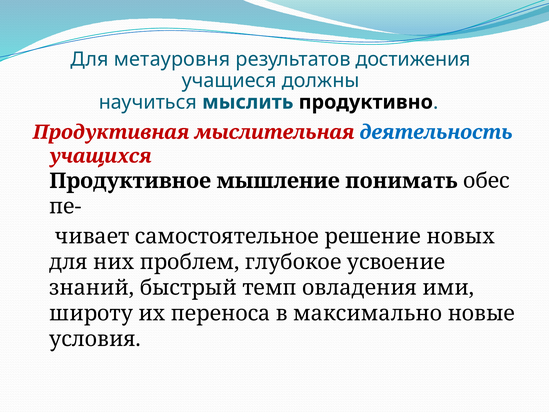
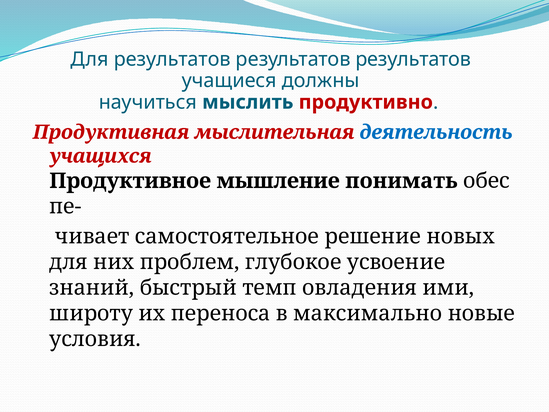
Для метауровня: метауровня -> результатов
достижения at (413, 59): достижения -> результатов
продуктивно colour: black -> red
